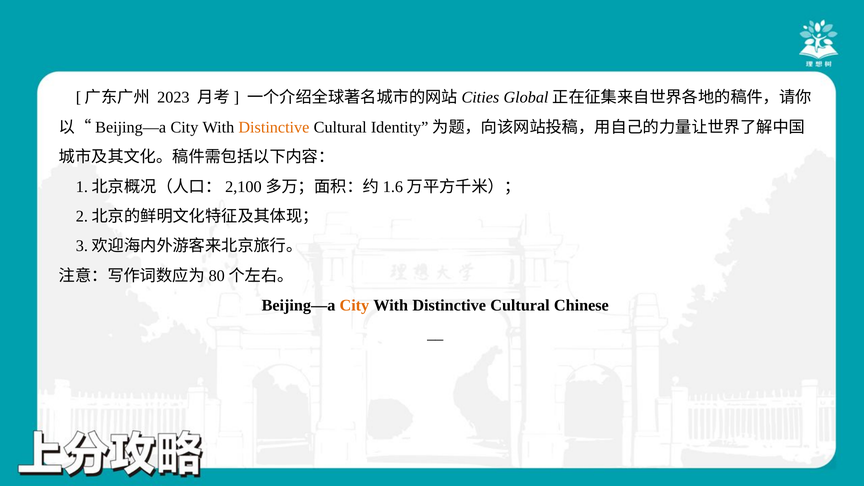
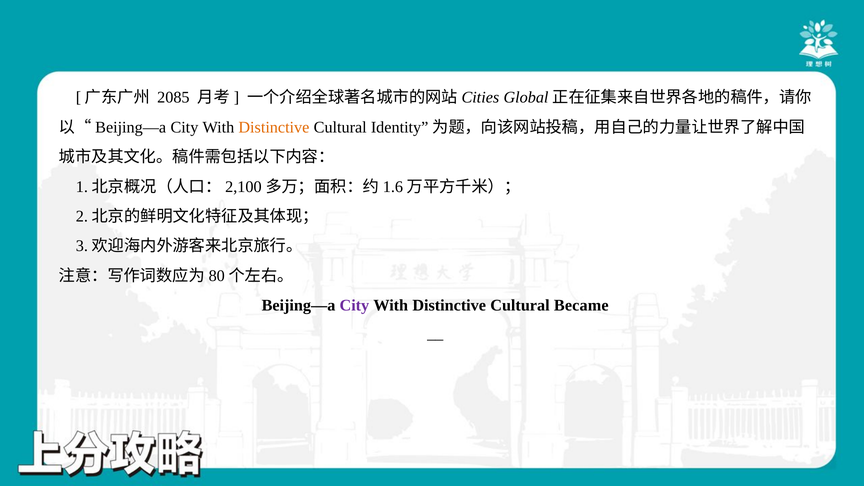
2023: 2023 -> 2085
City at (354, 306) colour: orange -> purple
Chinese: Chinese -> Became
